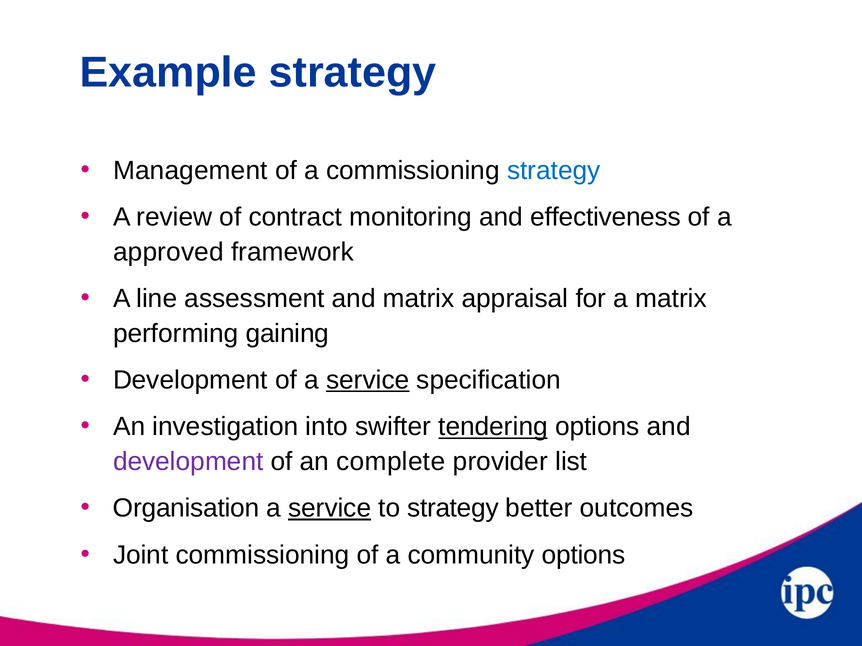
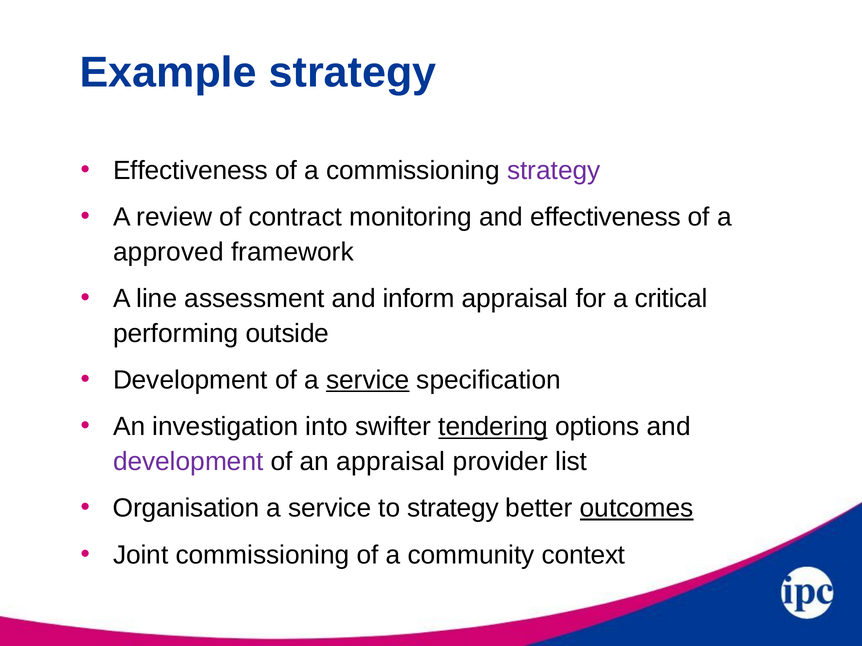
Management at (190, 171): Management -> Effectiveness
strategy at (554, 171) colour: blue -> purple
and matrix: matrix -> inform
a matrix: matrix -> critical
gaining: gaining -> outside
an complete: complete -> appraisal
service at (330, 509) underline: present -> none
outcomes underline: none -> present
community options: options -> context
